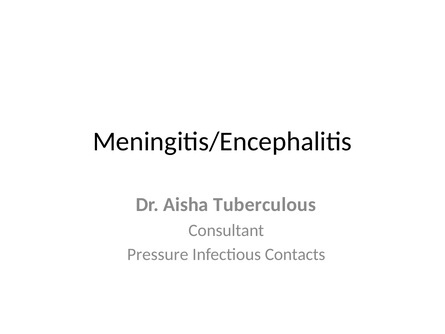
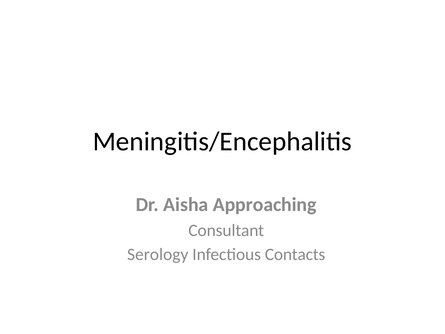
Tuberculous: Tuberculous -> Approaching
Pressure: Pressure -> Serology
